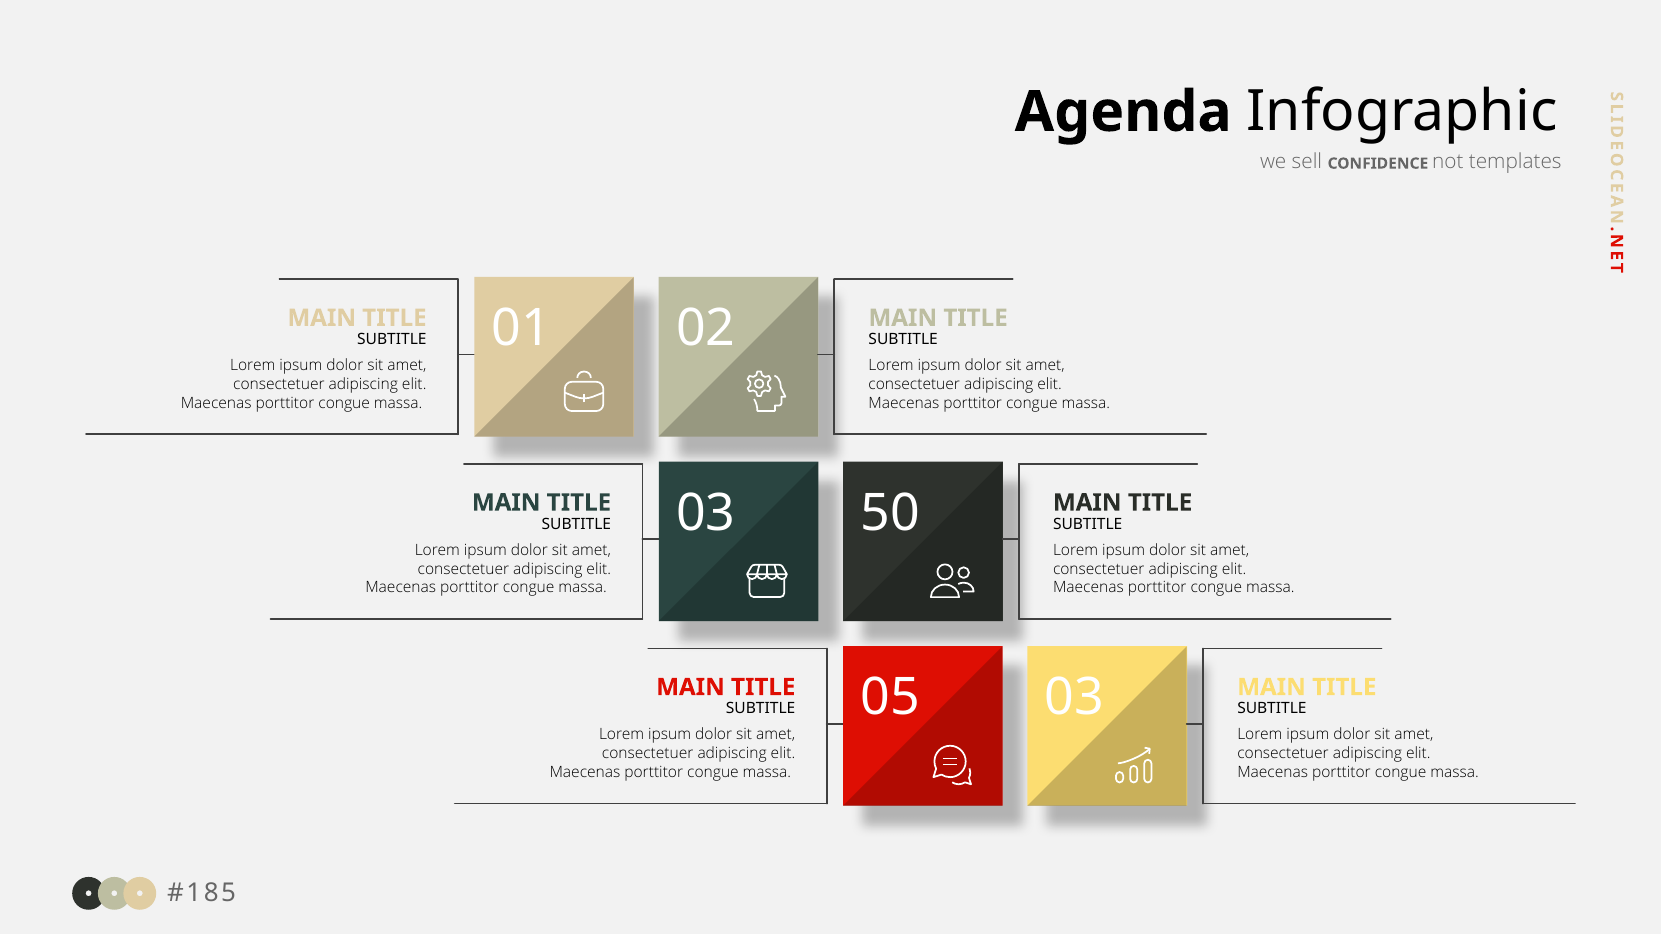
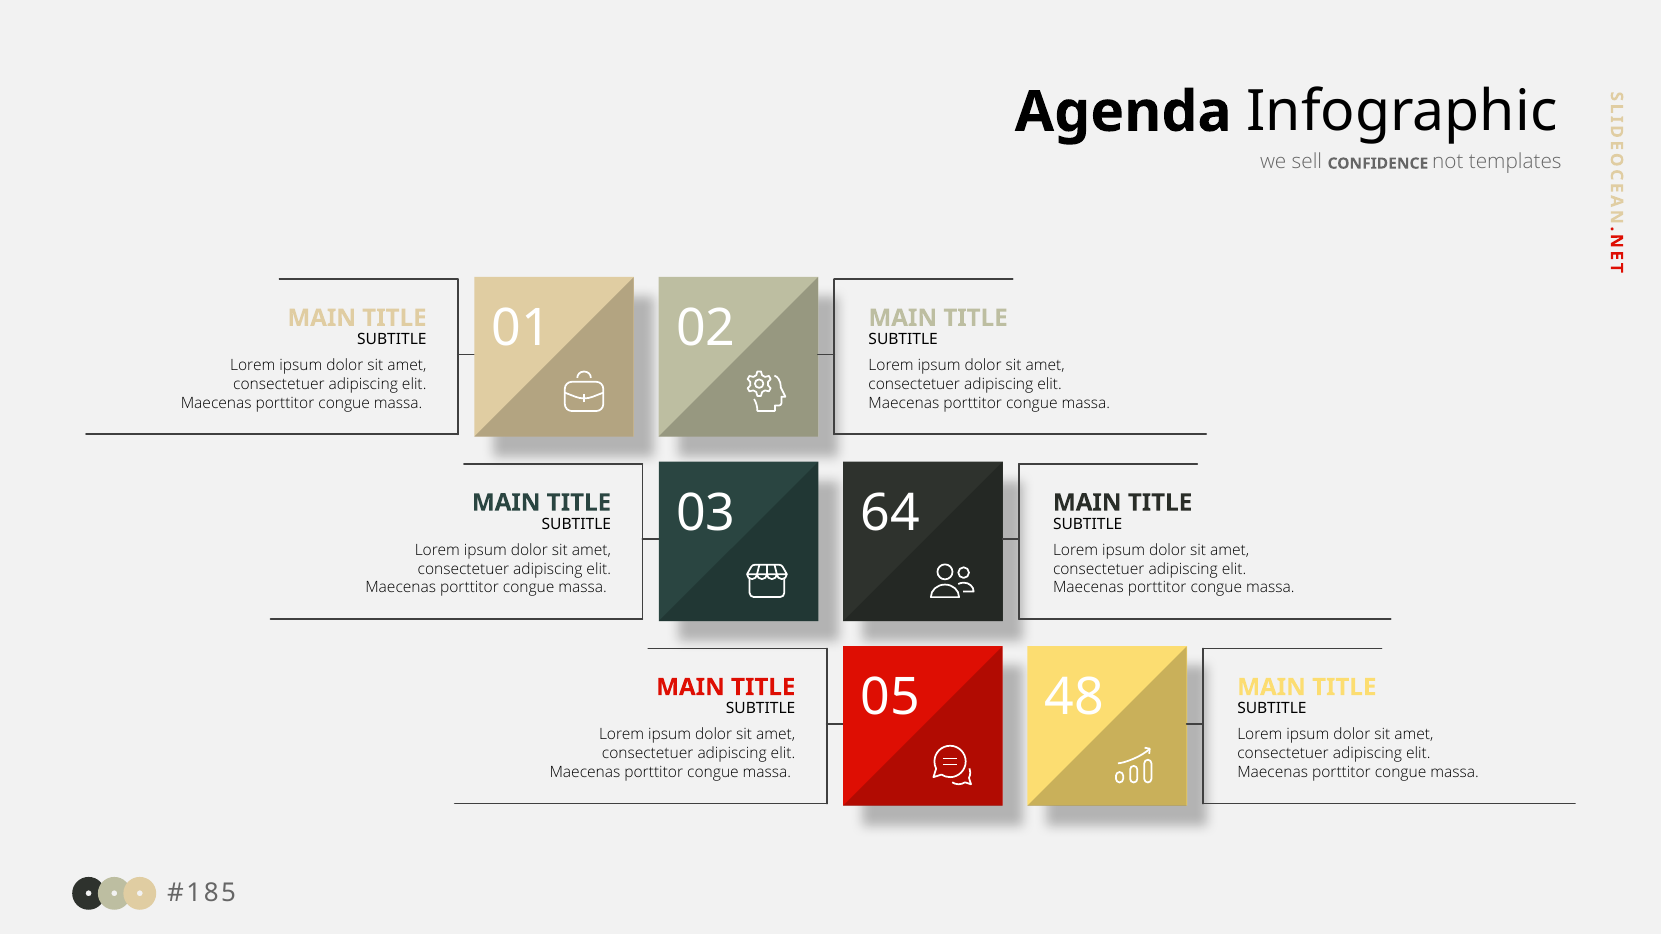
50: 50 -> 64
05 03: 03 -> 48
